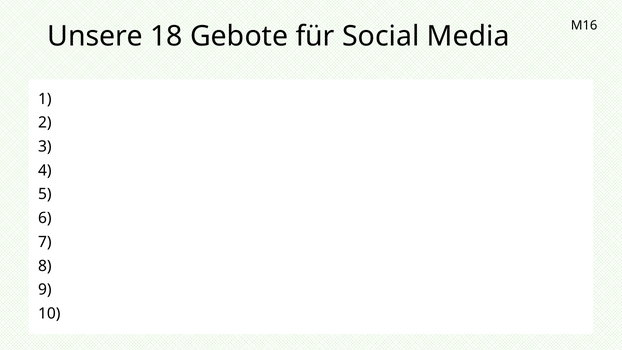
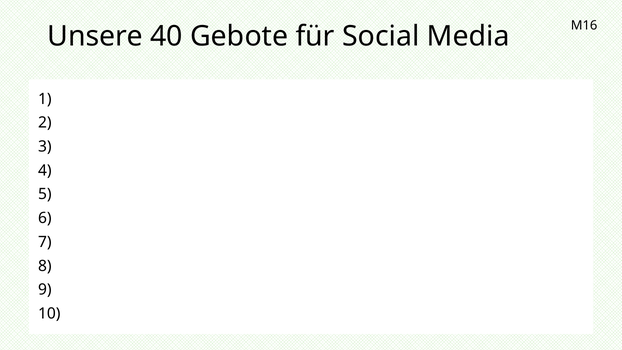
18: 18 -> 40
